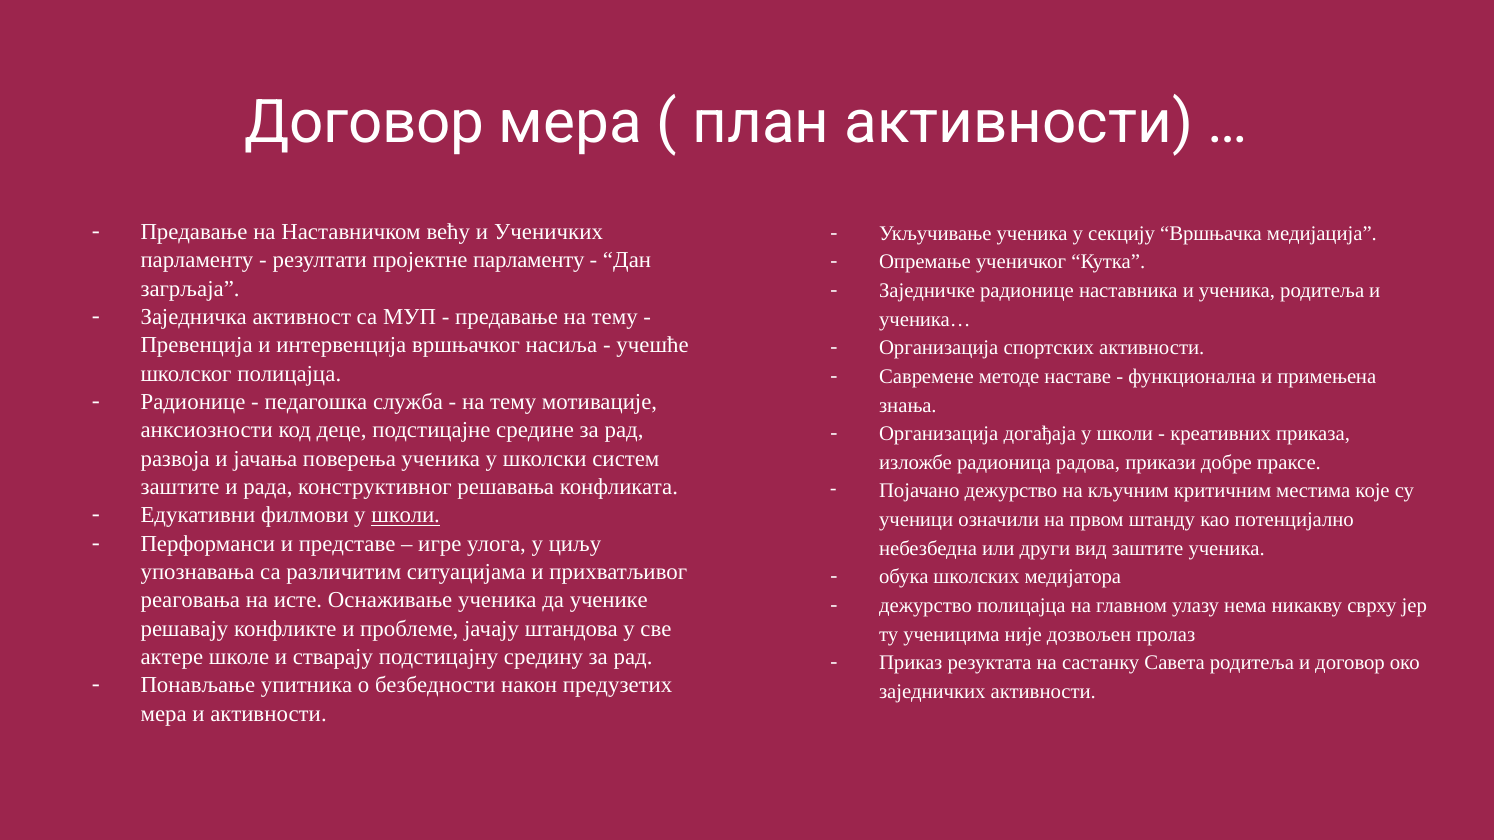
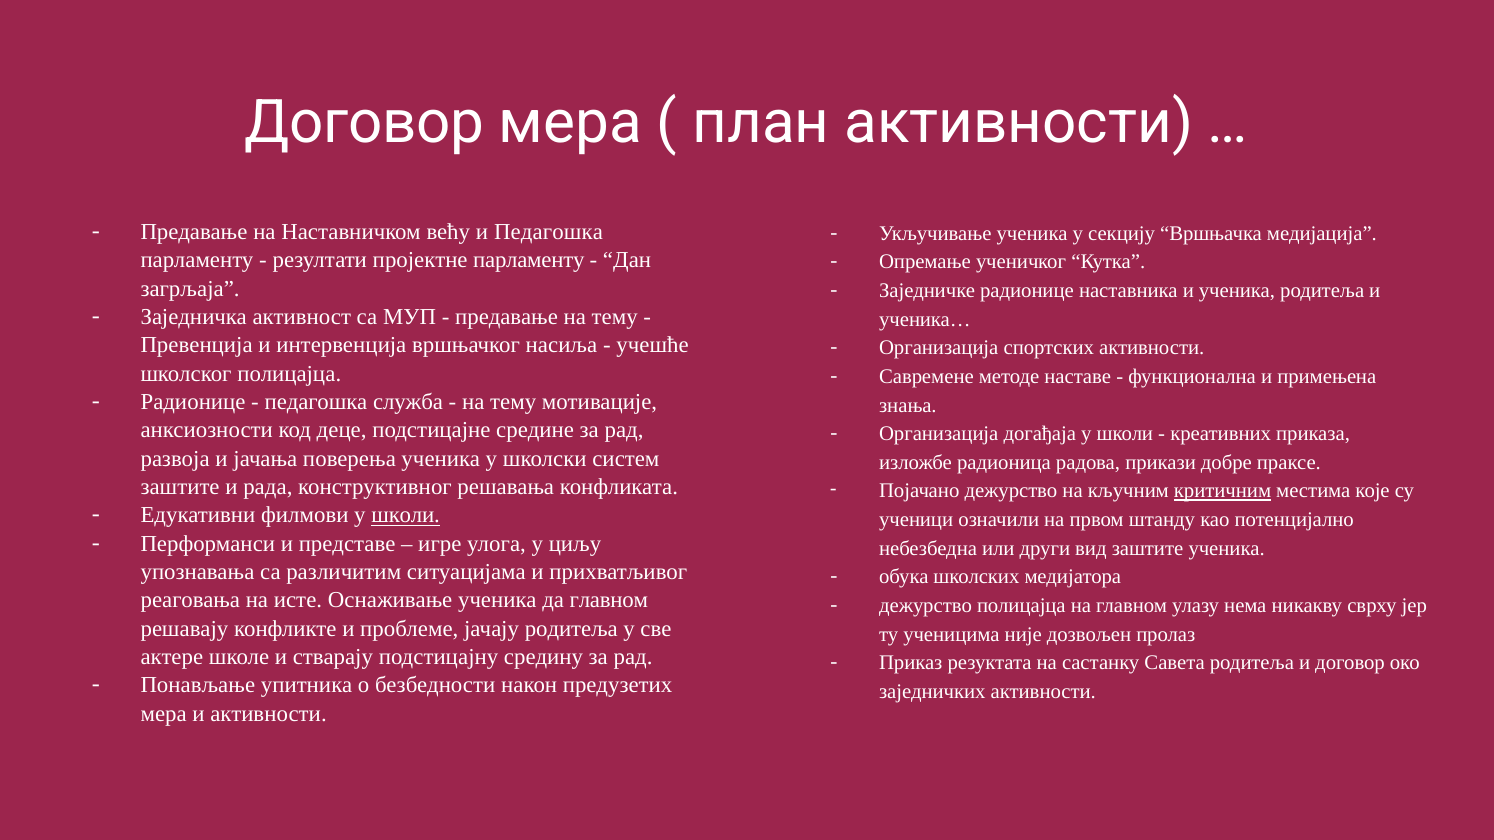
и Ученичких: Ученичких -> Педагошка
критичним underline: none -> present
да ученике: ученике -> главном
јачају штандова: штандова -> родитеља
